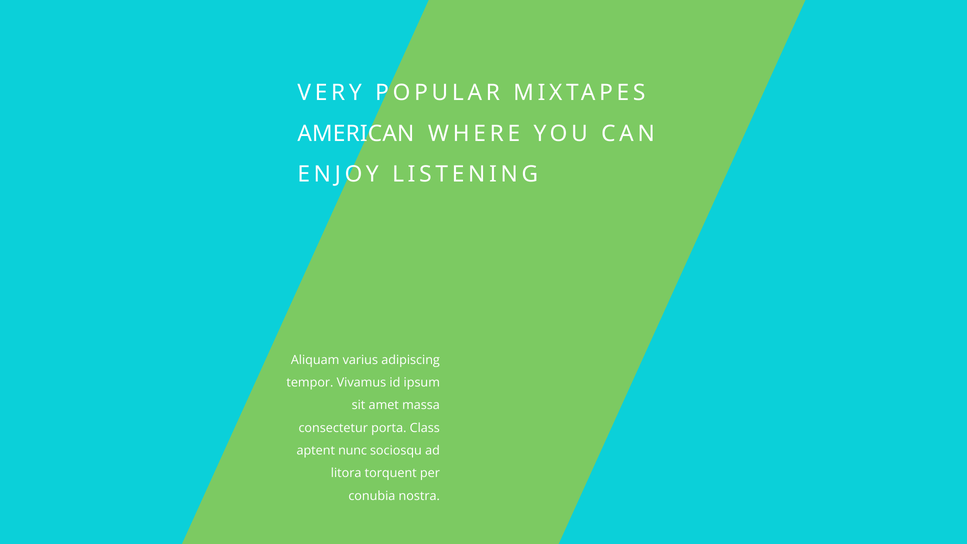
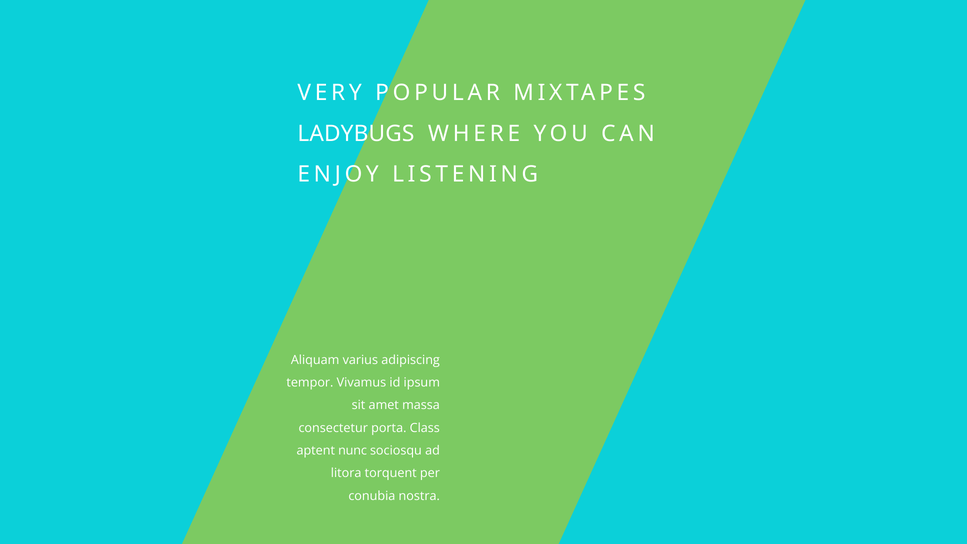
AMERICAN: AMERICAN -> LADYBUGS
